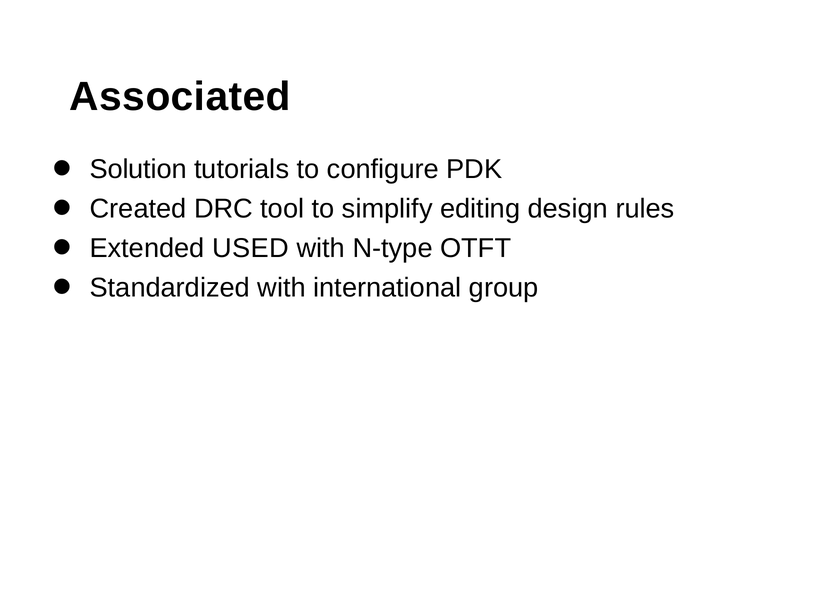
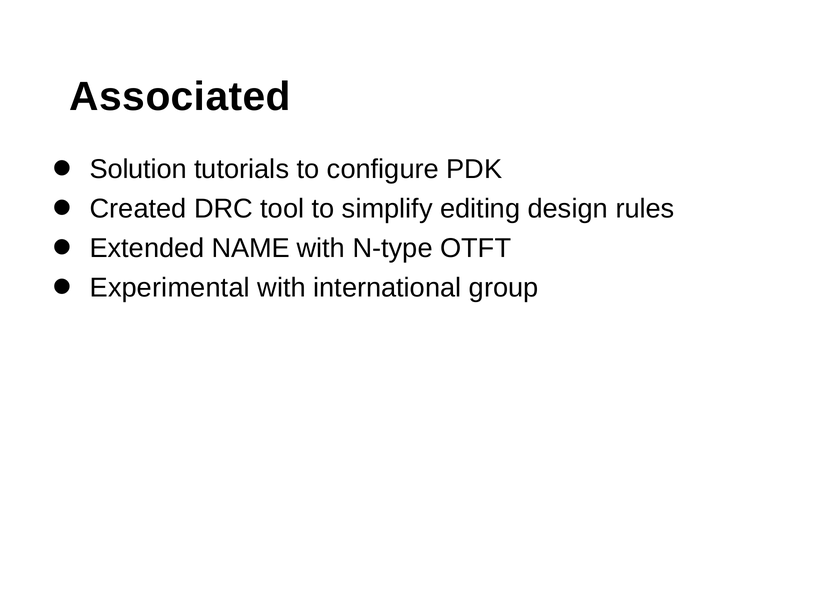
USED: USED -> NAME
Standardized: Standardized -> Experimental
